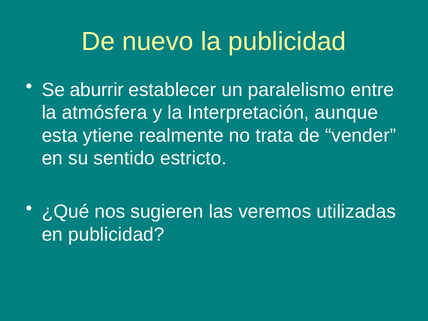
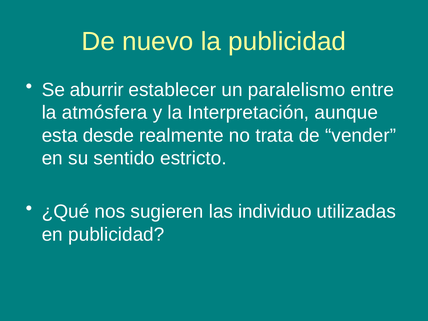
ytiene: ytiene -> desde
veremos: veremos -> individuo
